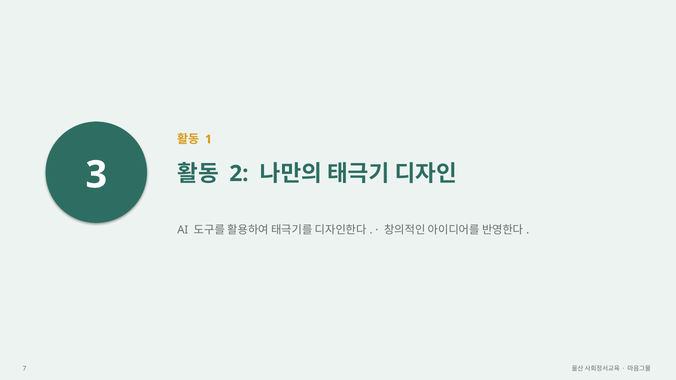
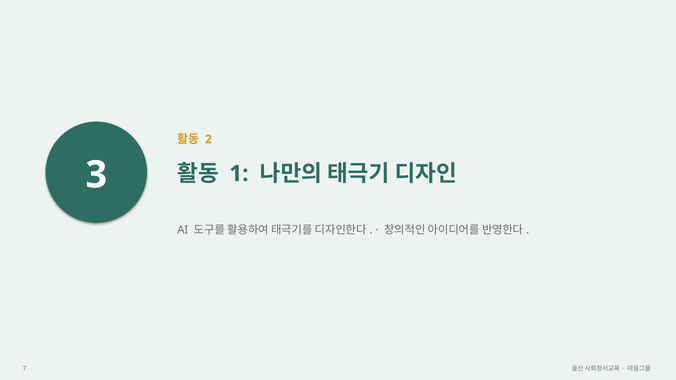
1: 1 -> 2
2: 2 -> 1
